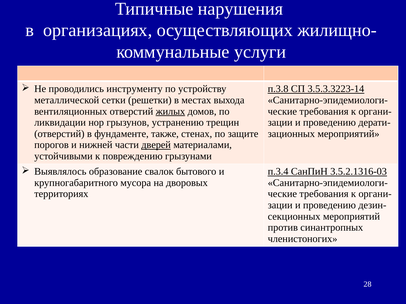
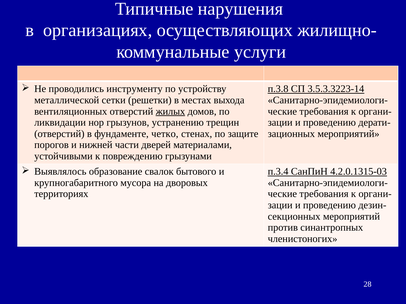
также: также -> четко
дверей underline: present -> none
3.5.2.1316-03: 3.5.2.1316-03 -> 4.2.0.1315-03
